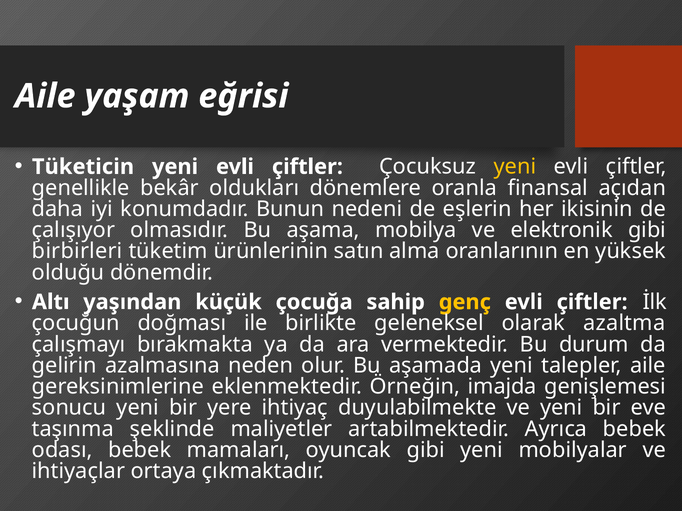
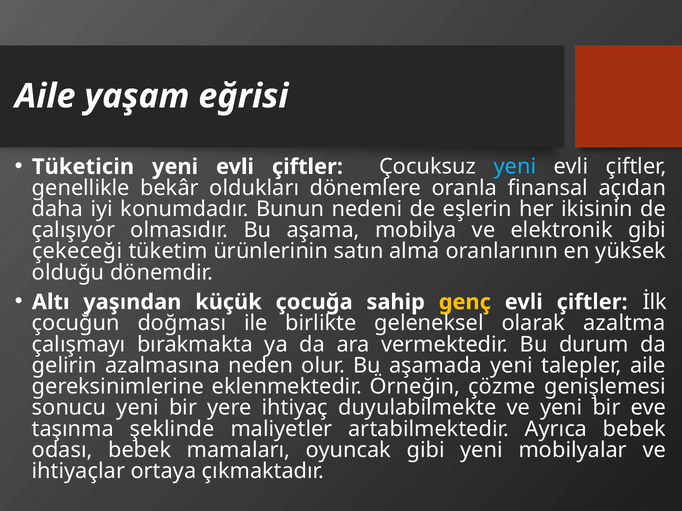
yeni at (515, 167) colour: yellow -> light blue
birbirleri: birbirleri -> çekeceği
imajda: imajda -> çözme
